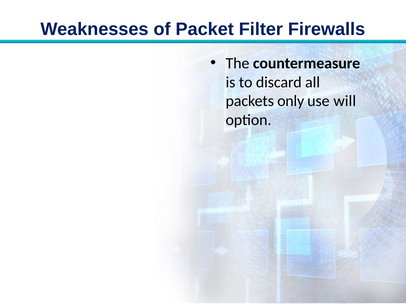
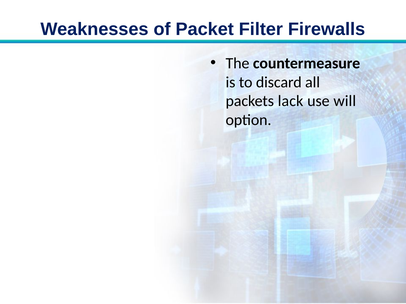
only: only -> lack
